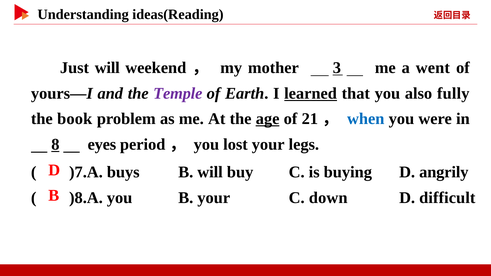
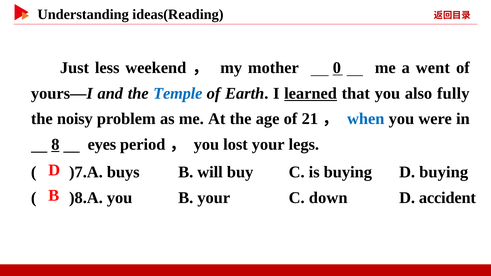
Just will: will -> less
3: 3 -> 0
Temple colour: purple -> blue
book: book -> noisy
age underline: present -> none
D angrily: angrily -> buying
difficult: difficult -> accident
